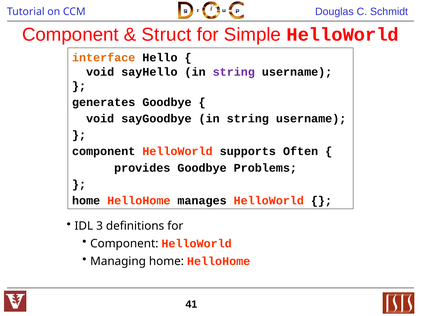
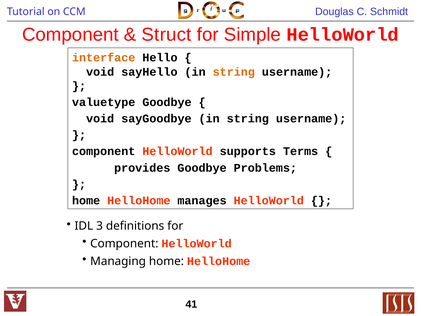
string at (234, 72) colour: purple -> orange
generates: generates -> valuetype
Often: Often -> Terms
